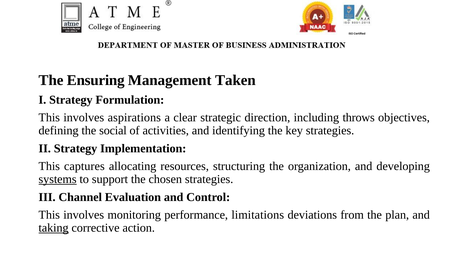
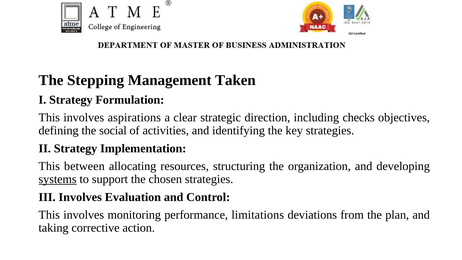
Ensuring: Ensuring -> Stepping
throws: throws -> checks
captures: captures -> between
III Channel: Channel -> Involves
taking underline: present -> none
